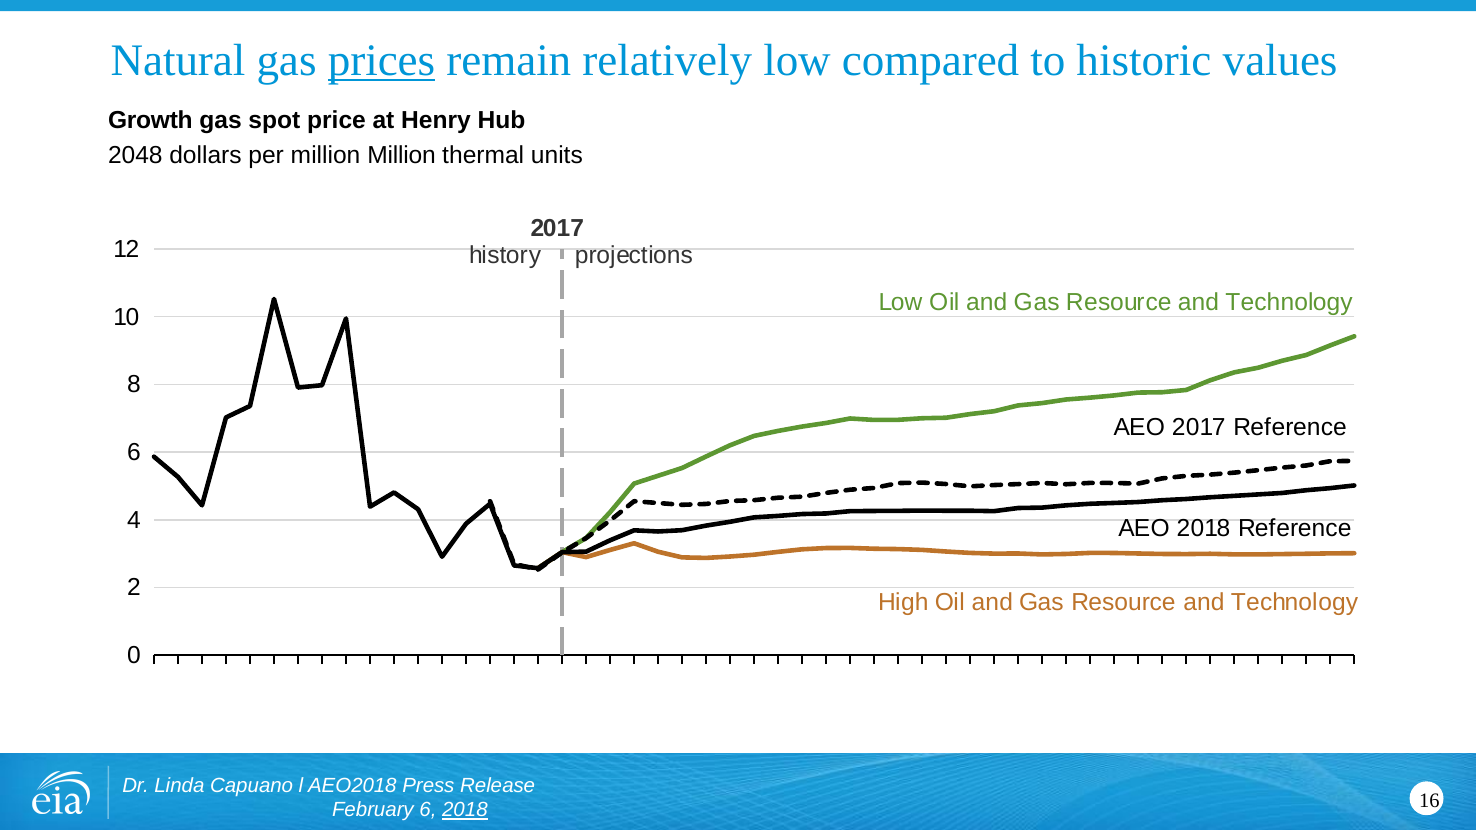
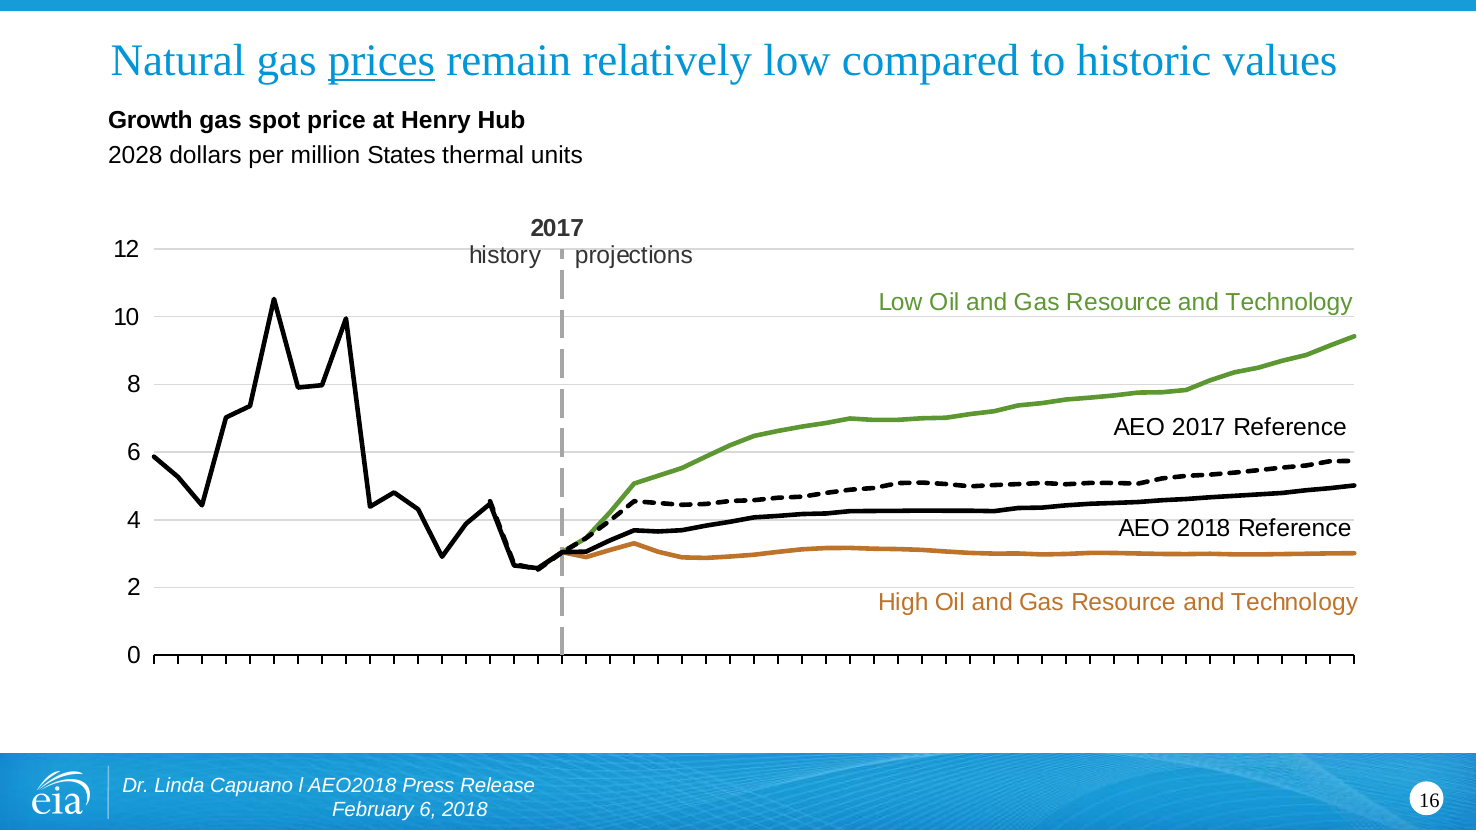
2048: 2048 -> 2028
million Million: Million -> States
2018 at (465, 810) underline: present -> none
